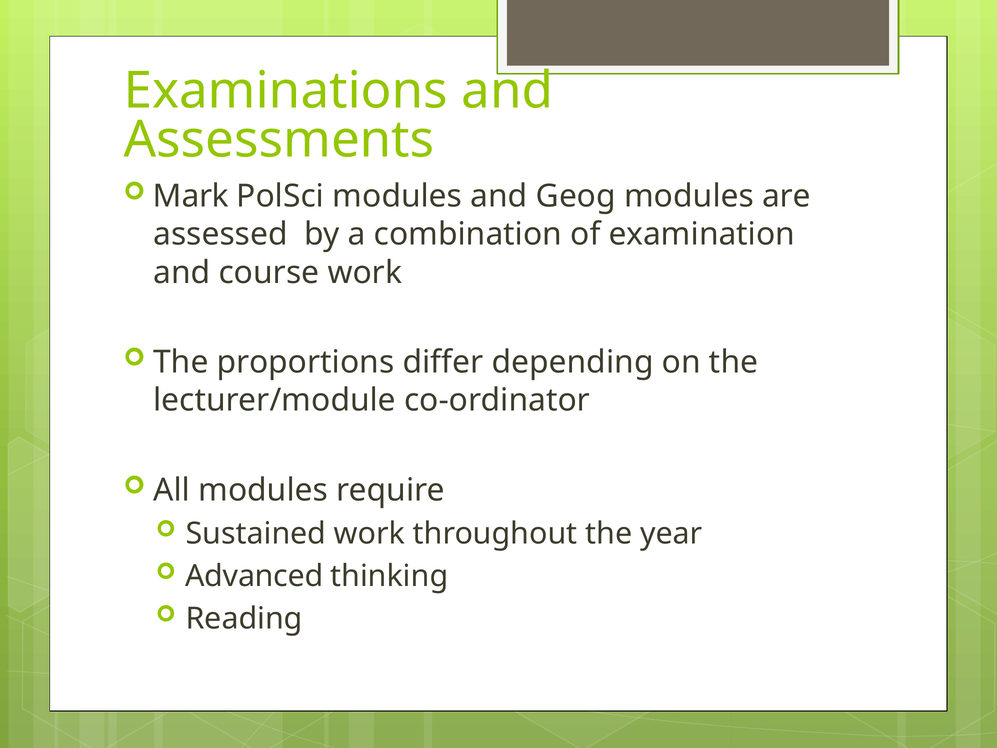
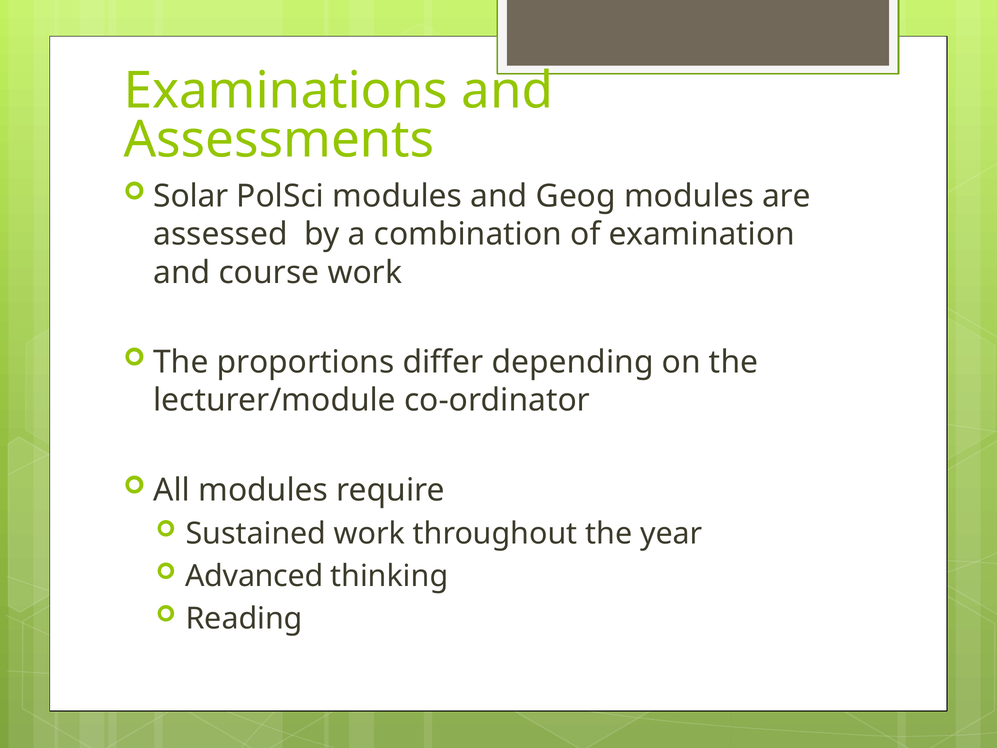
Mark: Mark -> Solar
